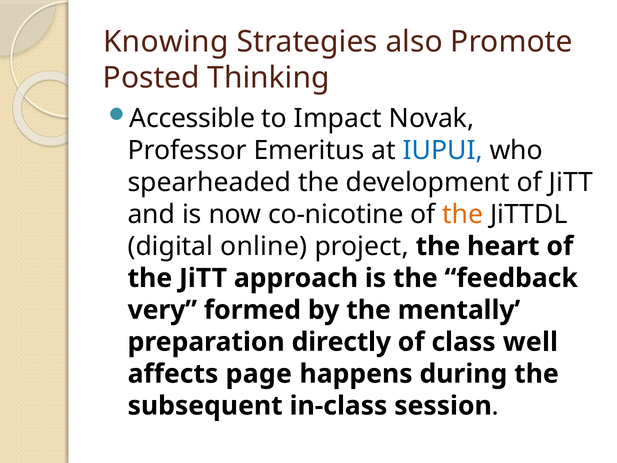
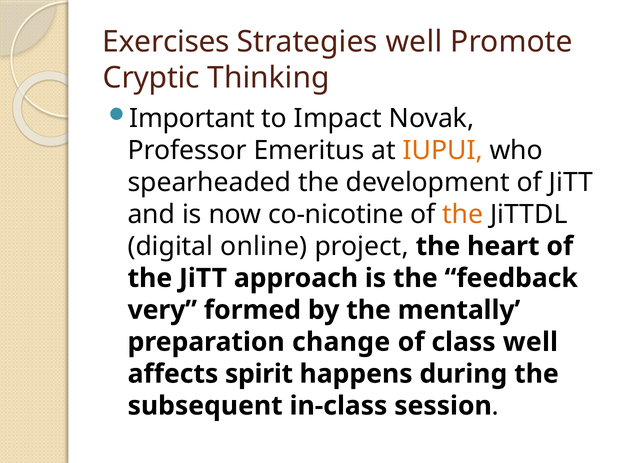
Knowing: Knowing -> Exercises
Strategies also: also -> well
Posted: Posted -> Cryptic
Accessible: Accessible -> Important
IUPUI colour: blue -> orange
directly: directly -> change
page: page -> spirit
